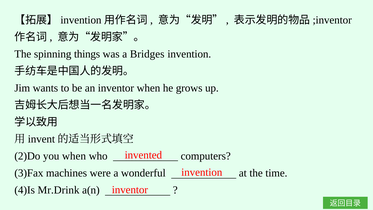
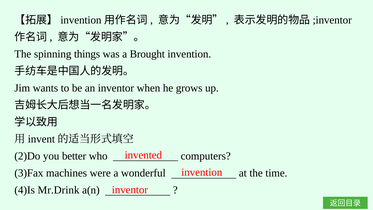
Bridges: Bridges -> Brought
you when: when -> better
